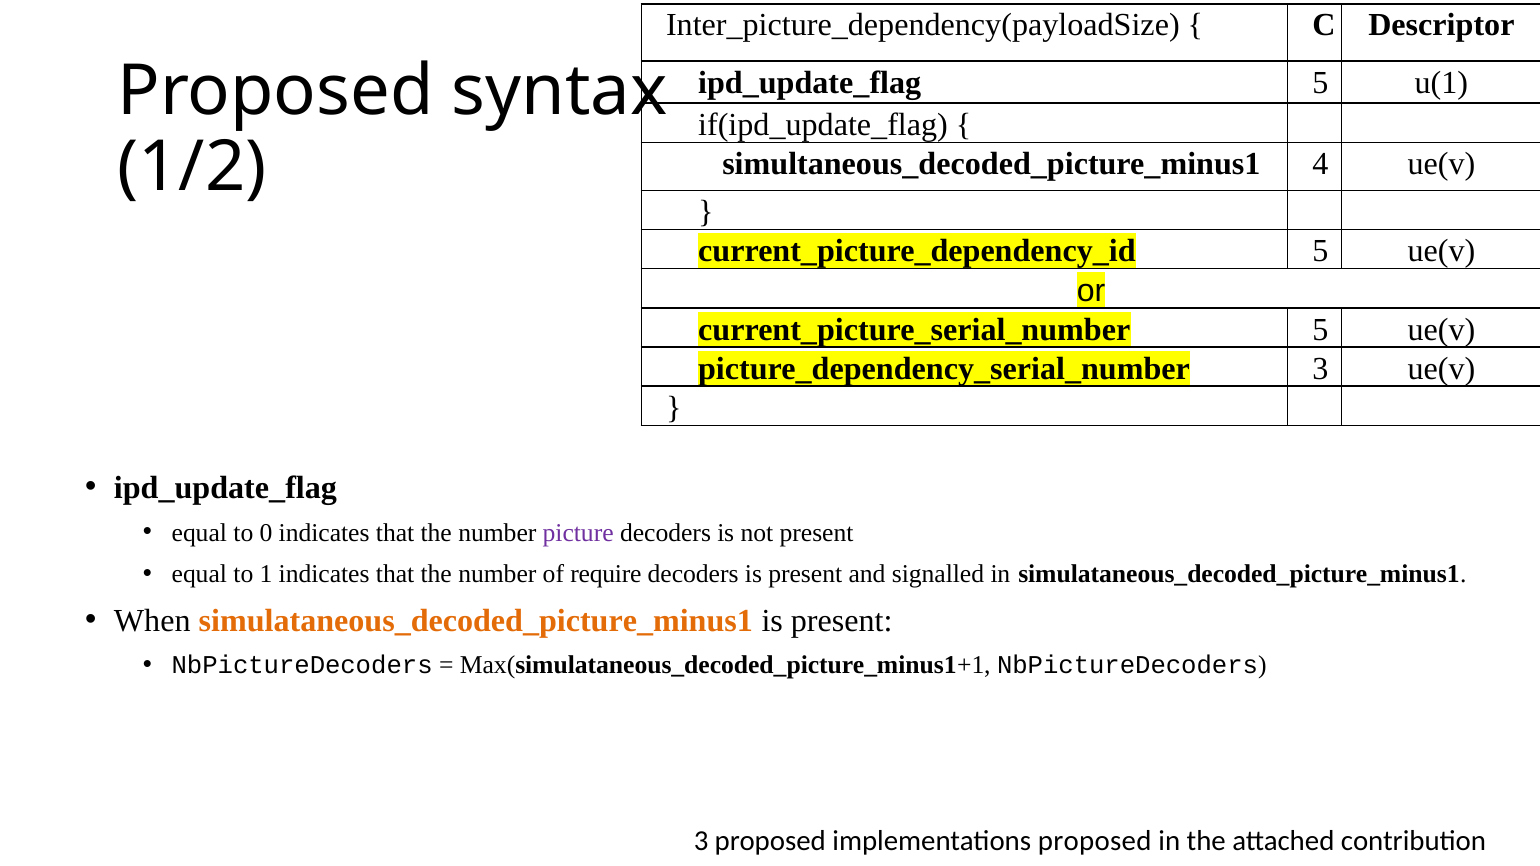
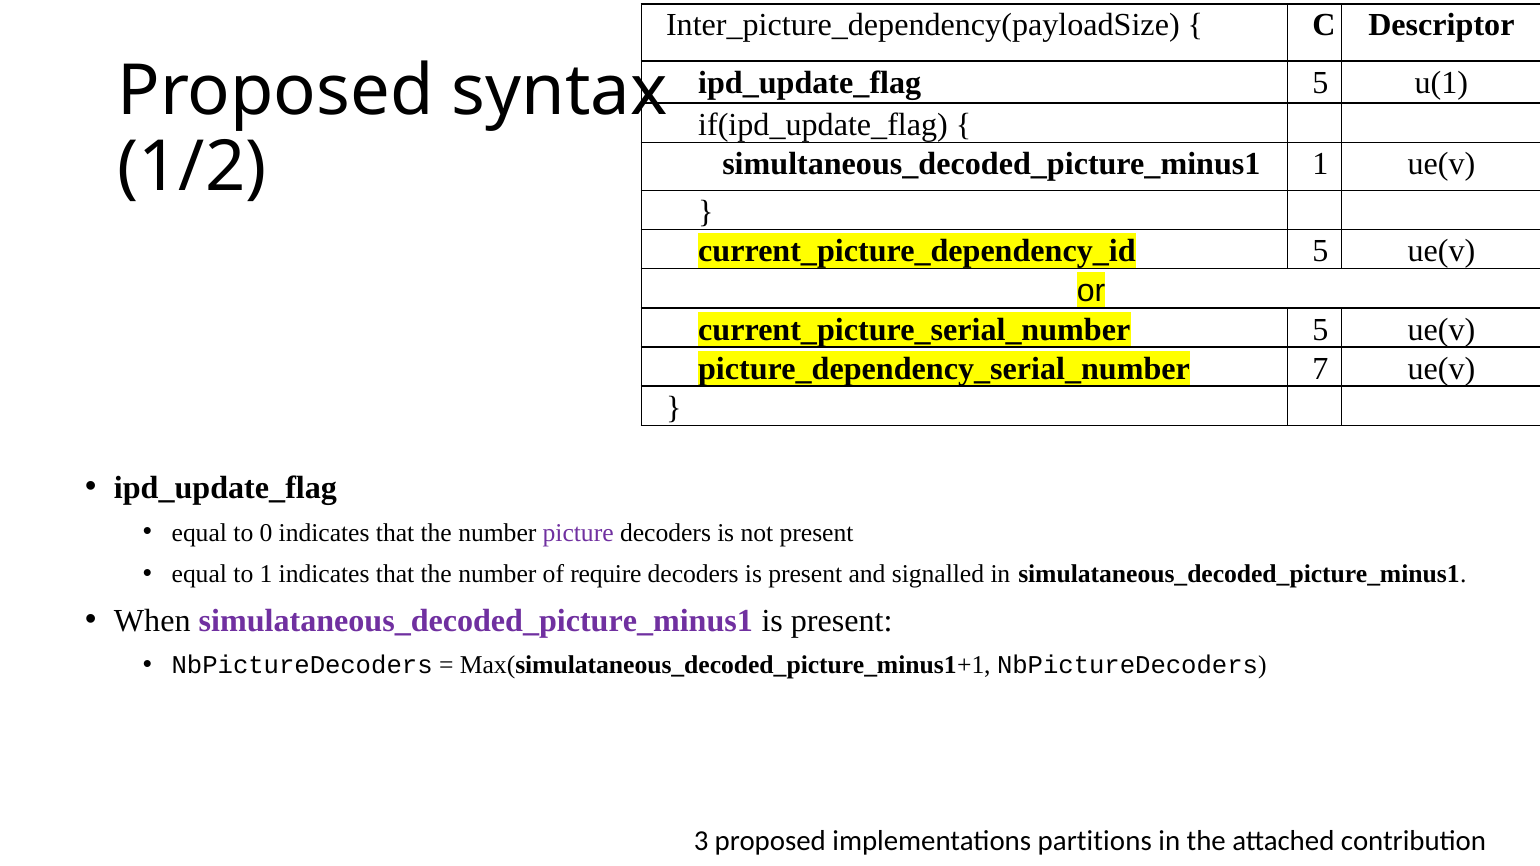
4 at (1320, 164): 4 -> 1
3 at (1320, 369): 3 -> 7
simulataneous_decoded_picture_minus1 at (476, 621) colour: orange -> purple
implementations proposed: proposed -> partitions
